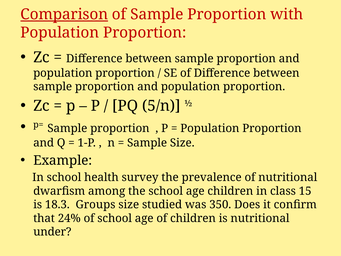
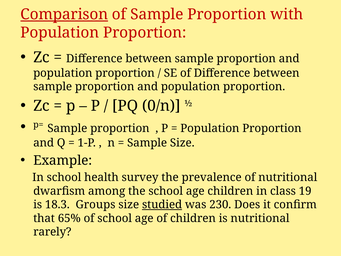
5/n: 5/n -> 0/n
15: 15 -> 19
studied underline: none -> present
350: 350 -> 230
24%: 24% -> 65%
under: under -> rarely
